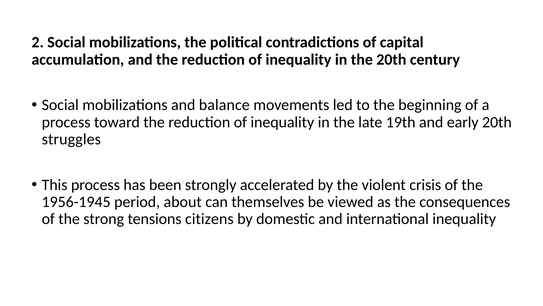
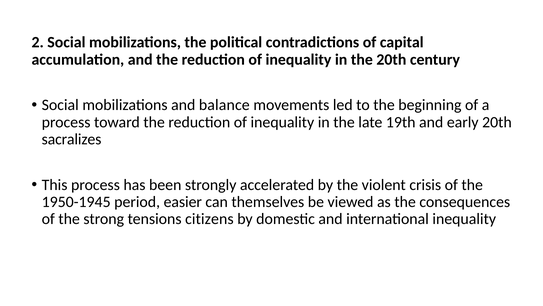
struggles: struggles -> sacralizes
1956-1945: 1956-1945 -> 1950-1945
about: about -> easier
